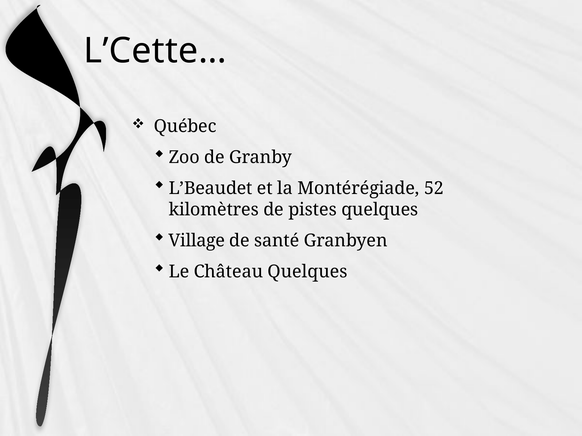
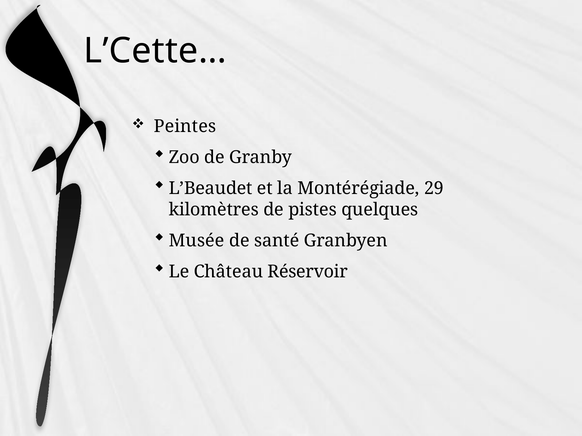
Québec: Québec -> Peintes
52: 52 -> 29
Village: Village -> Musée
Château Quelques: Quelques -> Réservoir
